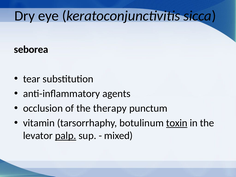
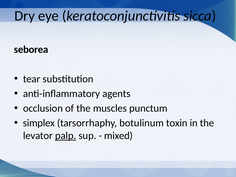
therapy: therapy -> muscles
vitamin: vitamin -> simplex
toxin underline: present -> none
